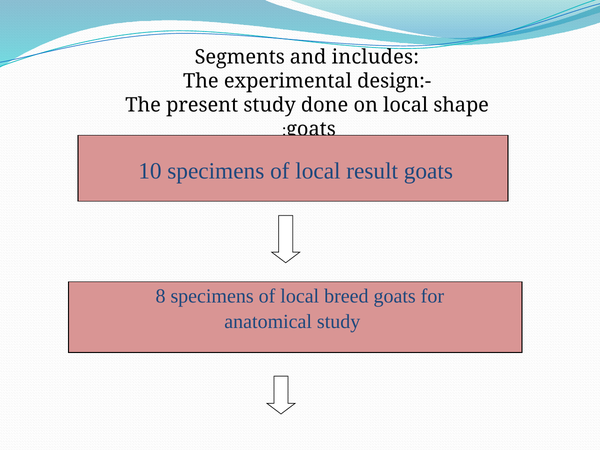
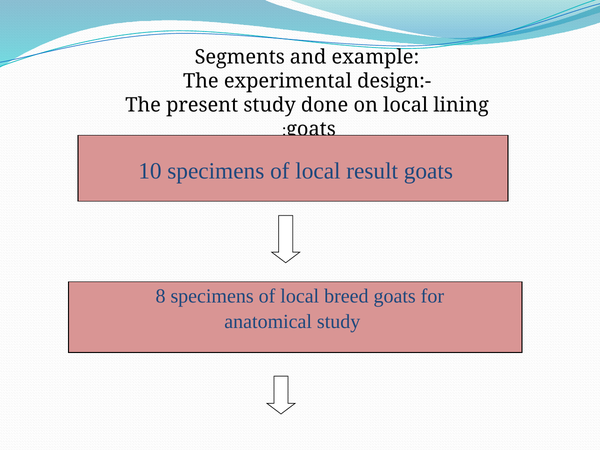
includes: includes -> example
shape: shape -> lining
